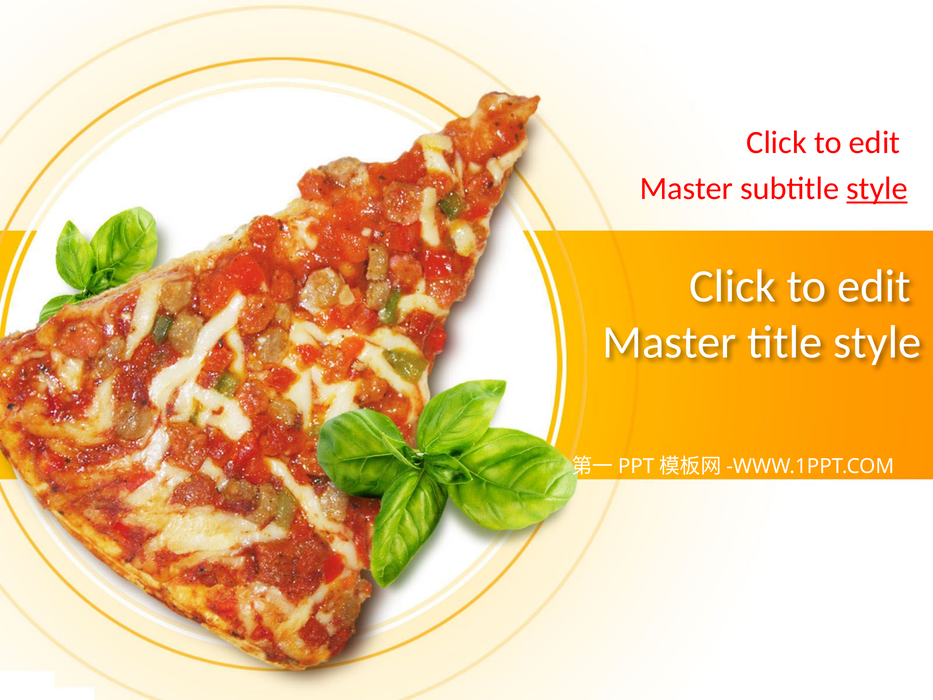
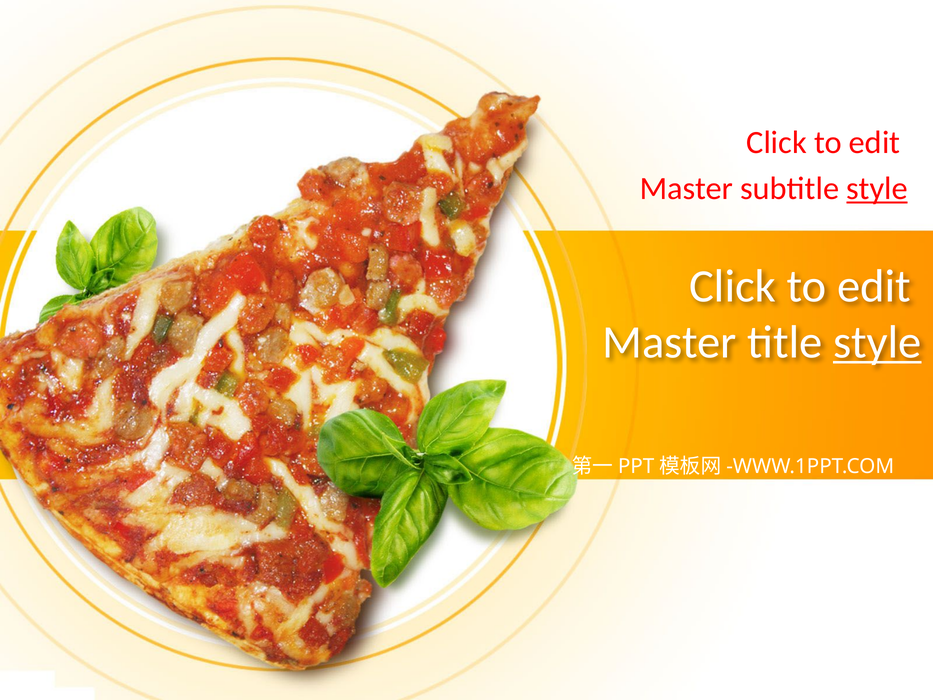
style at (877, 342) underline: none -> present
